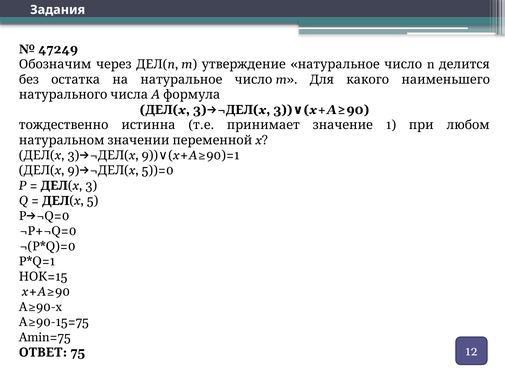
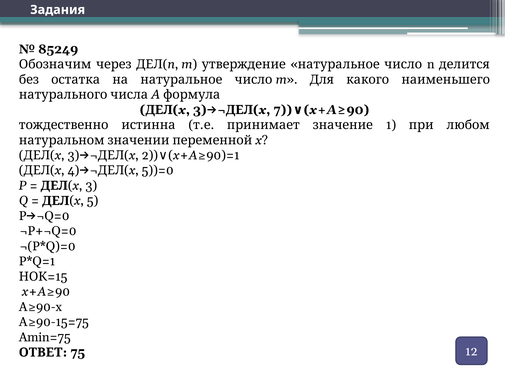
47249: 47249 -> 85249
3 at (283, 110): 3 -> 7
9 at (150, 155): 9 -> 2
9 at (73, 170): 9 -> 4
